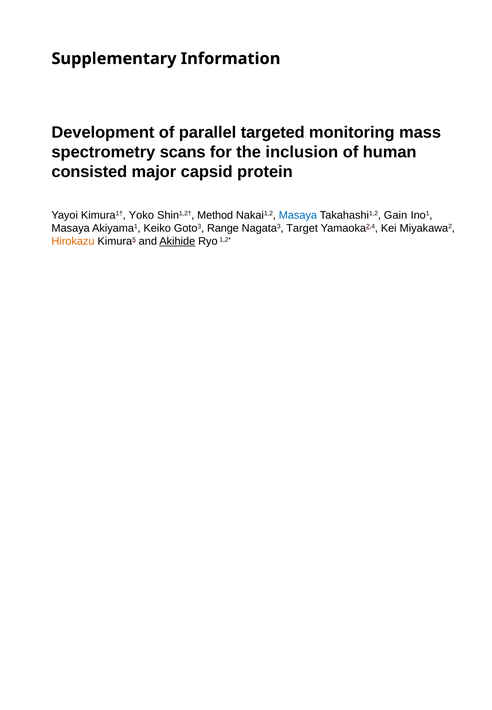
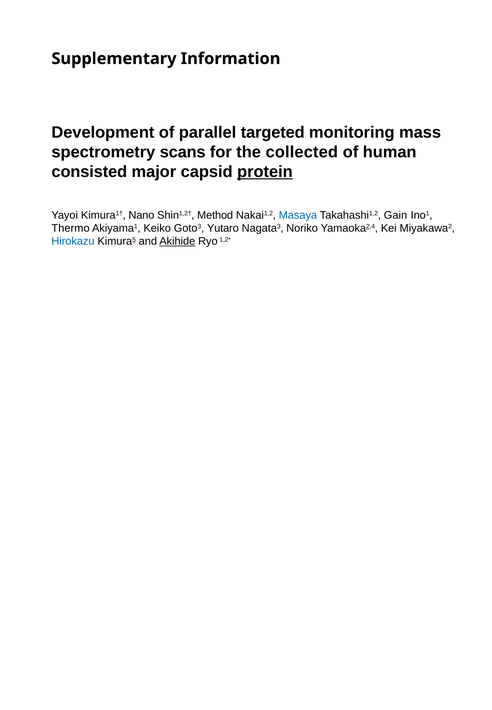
inclusion: inclusion -> collected
protein underline: none -> present
Yoko: Yoko -> Nano
Masaya at (71, 229): Masaya -> Thermo
Range: Range -> Yutaro
Target: Target -> Noriko
Hirokazu colour: orange -> blue
